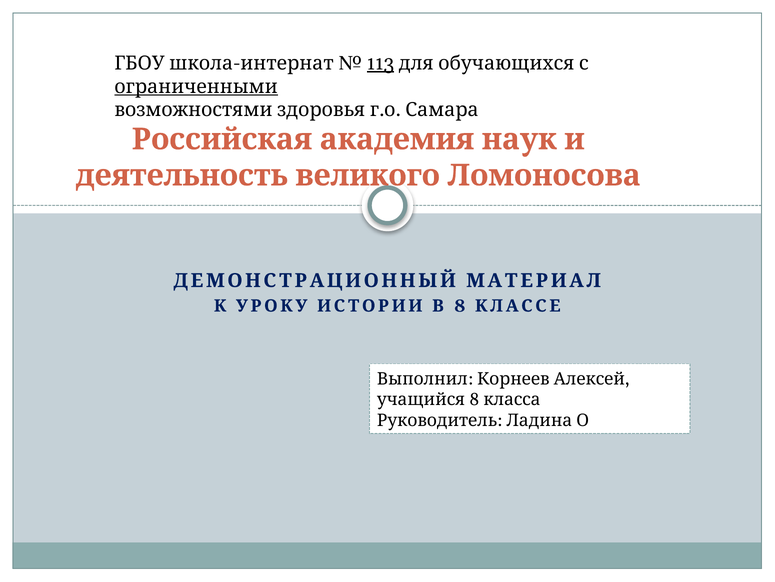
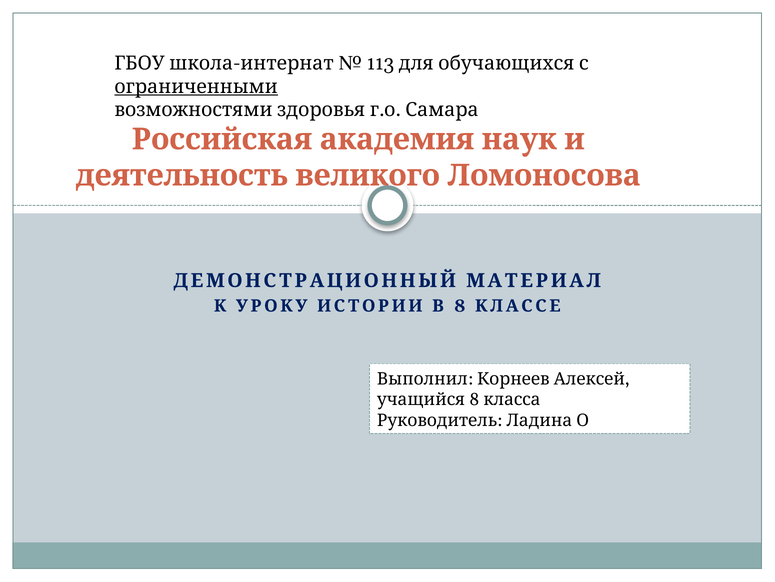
113 underline: present -> none
